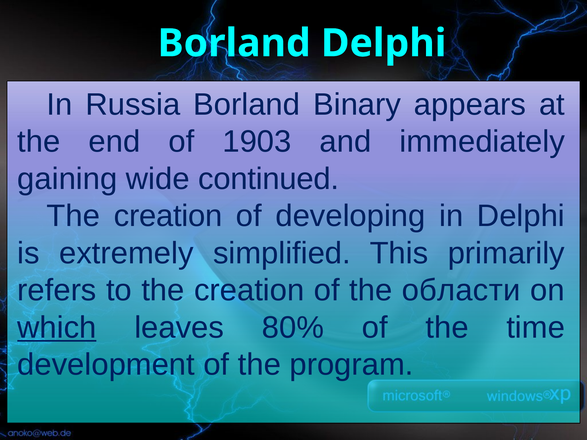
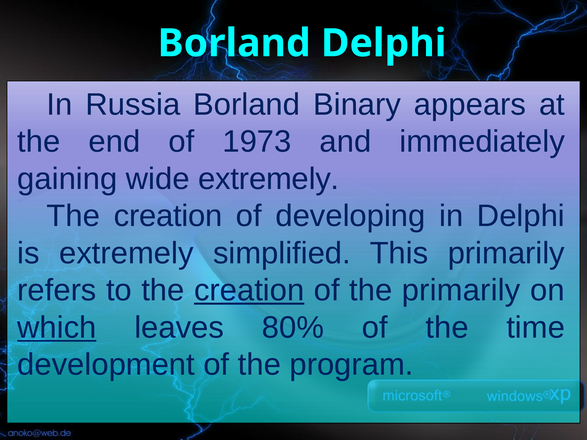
1903: 1903 -> 1973
wide continued: continued -> extremely
creation at (249, 291) underline: none -> present
the области: области -> primarily
